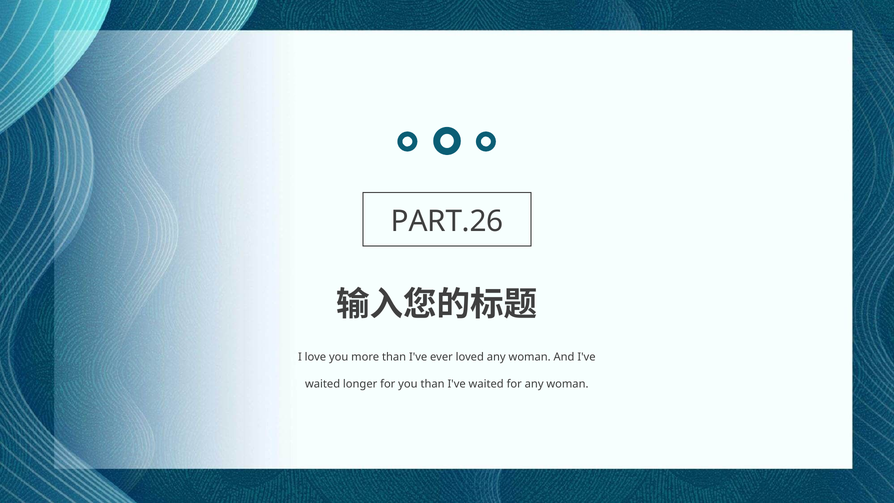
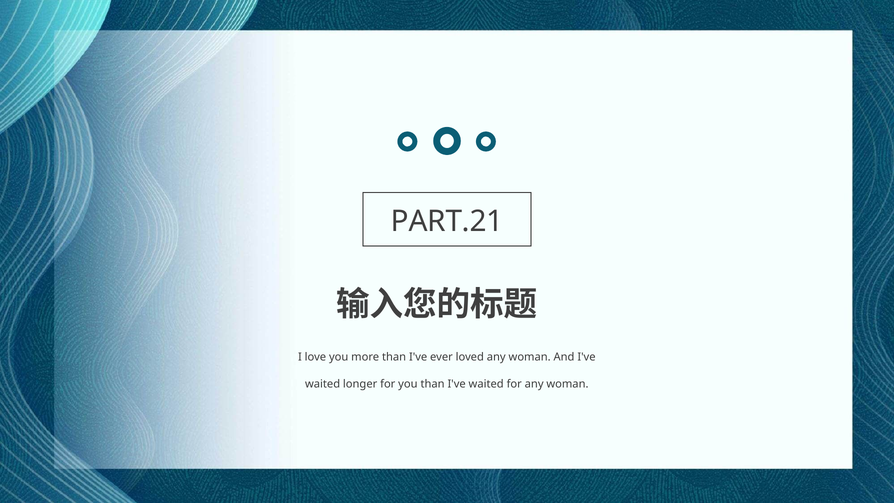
PART.26: PART.26 -> PART.21
